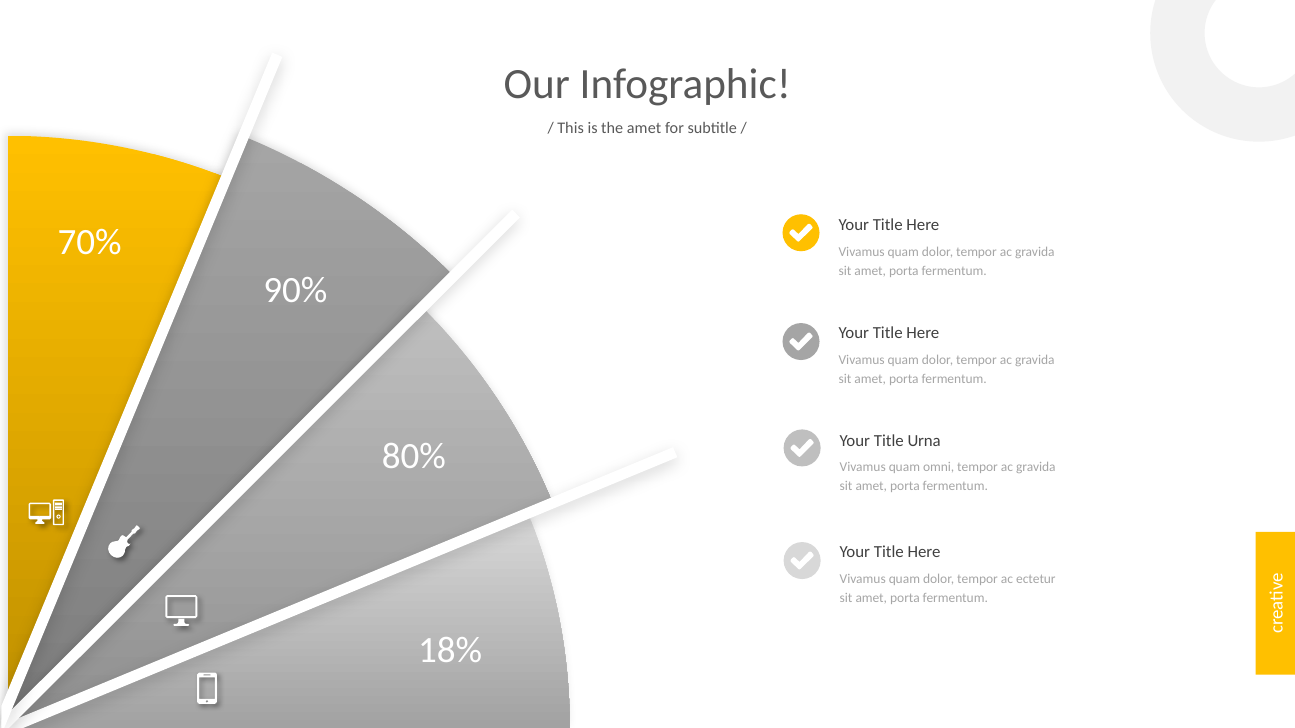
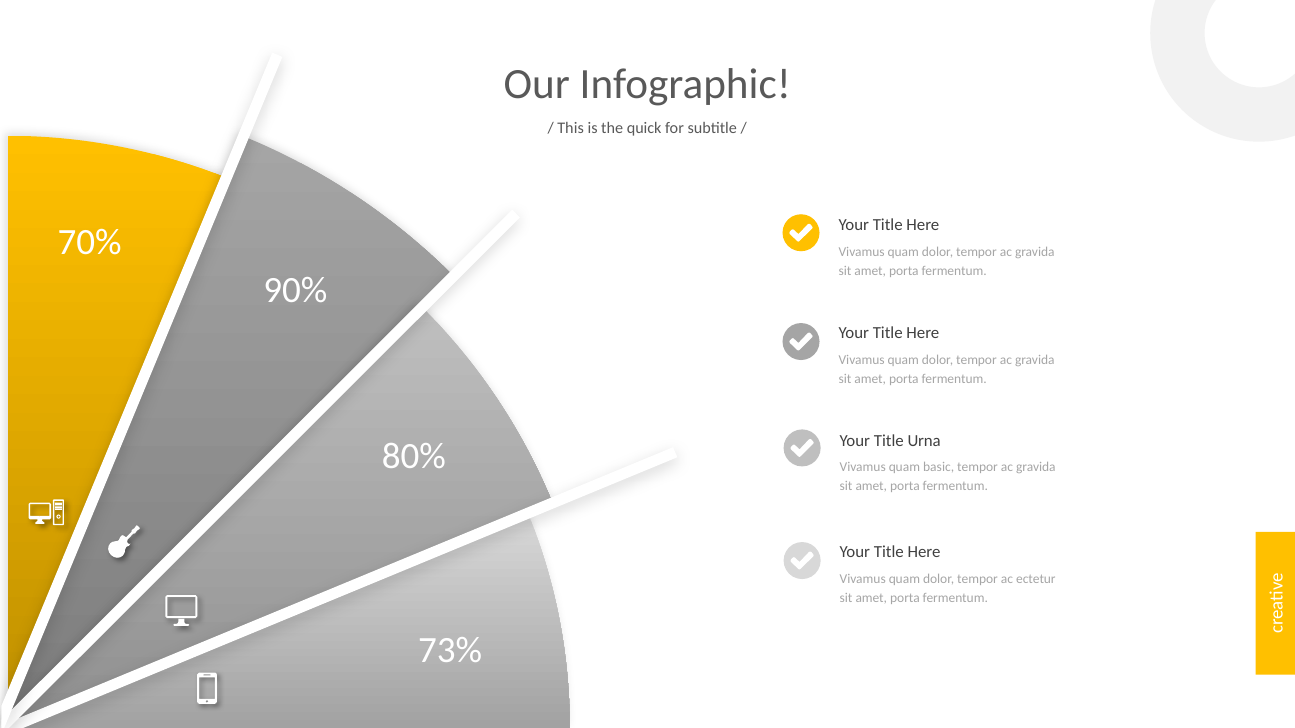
the amet: amet -> quick
omni: omni -> basic
18%: 18% -> 73%
